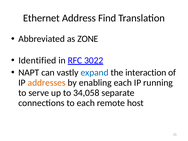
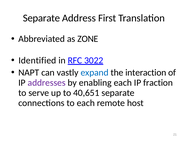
Ethernet at (41, 18): Ethernet -> Separate
Find: Find -> First
addresses colour: orange -> purple
running: running -> fraction
34,058: 34,058 -> 40,651
